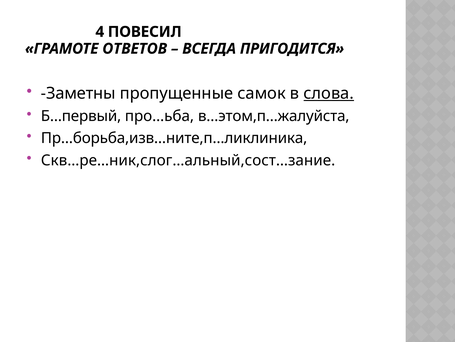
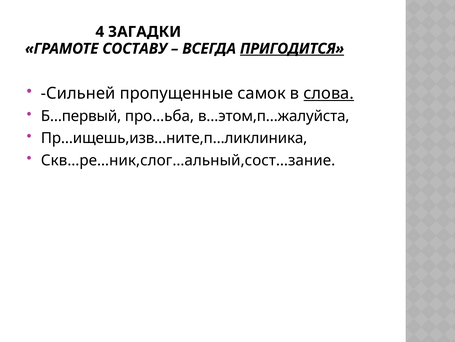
ПОВЕСИЛ: ПОВЕСИЛ -> ЗАГАДКИ
ОТВЕТОВ: ОТВЕТОВ -> СОСТАВУ
ПРИГОДИТСЯ underline: none -> present
Заметны: Заметны -> Сильней
Пр…борьба,изв…ните,п…ликлиника: Пр…борьба,изв…ните,п…ликлиника -> Пр…ищешь,изв…ните,п…ликлиника
